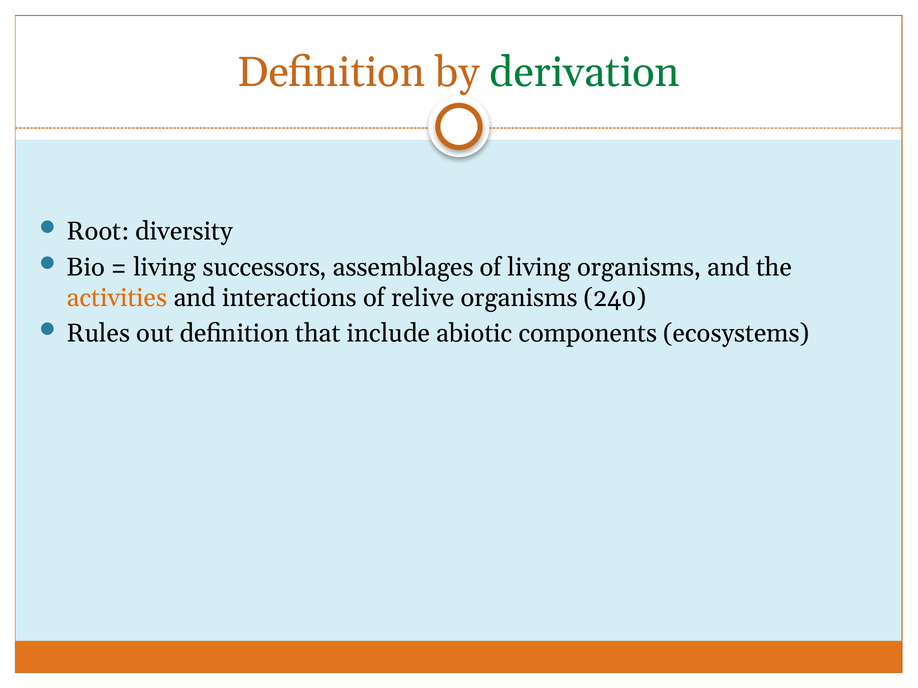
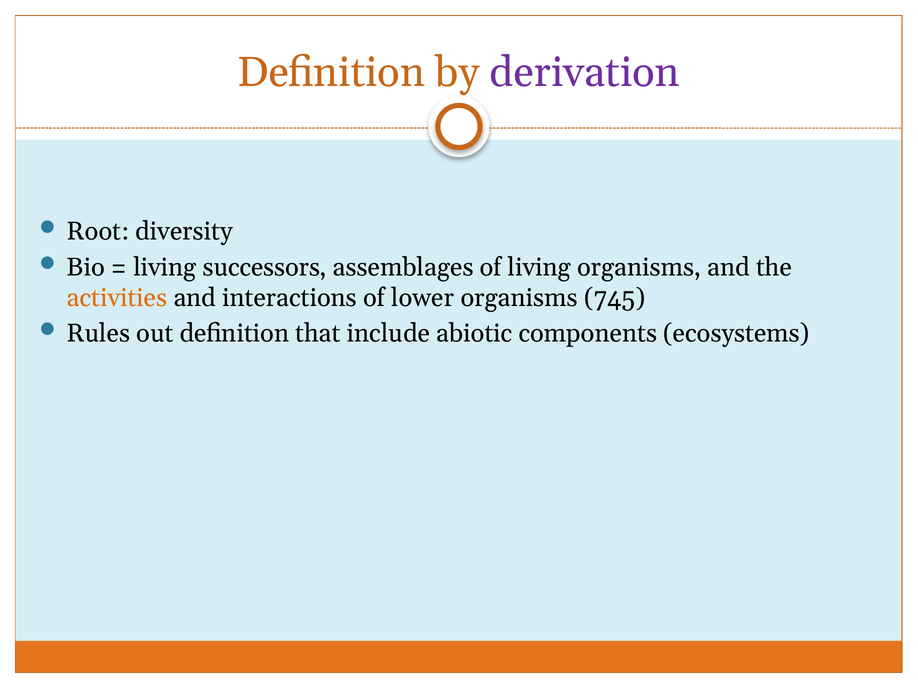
derivation colour: green -> purple
relive: relive -> lower
240: 240 -> 745
